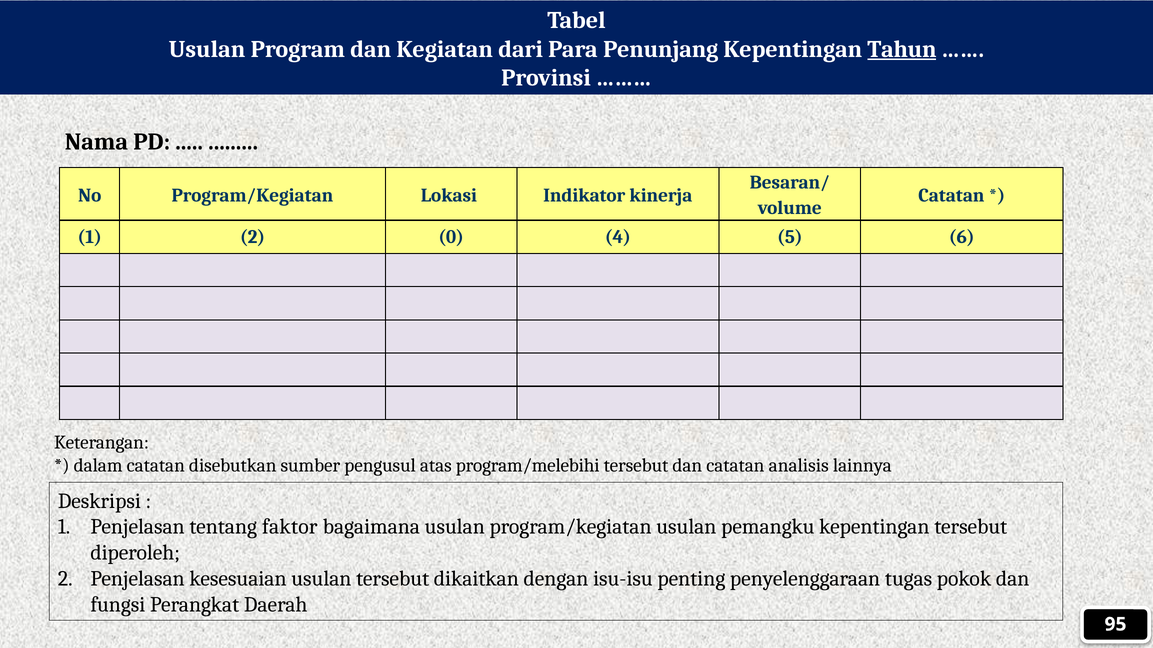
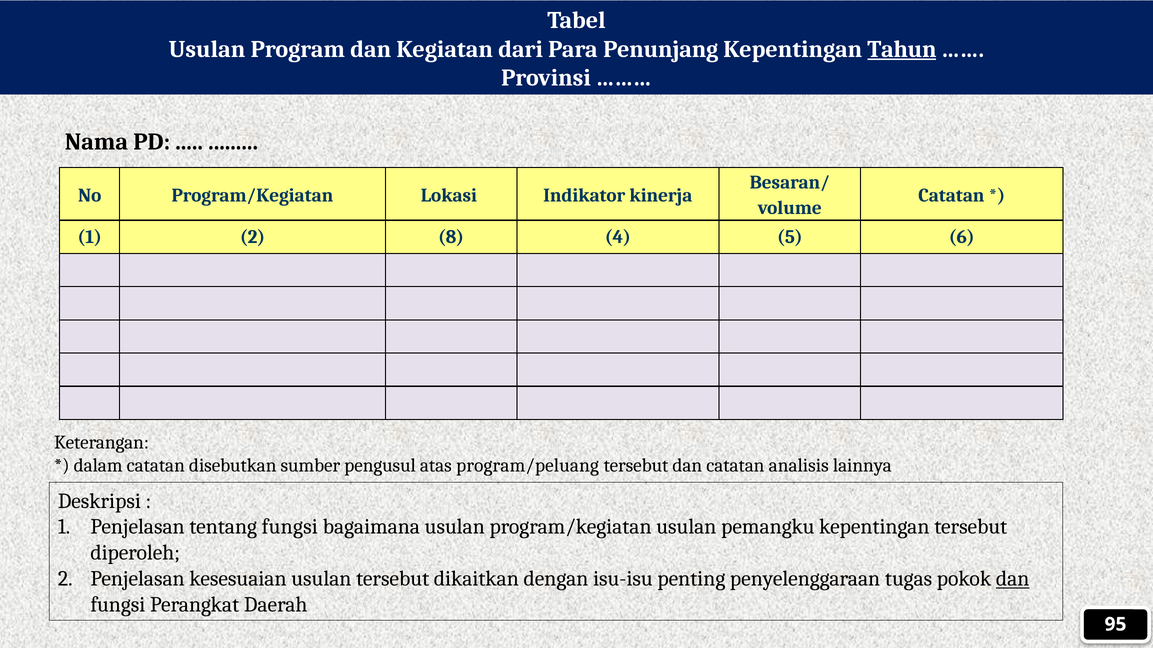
0: 0 -> 8
program/melebihi: program/melebihi -> program/peluang
tentang faktor: faktor -> fungsi
dan at (1013, 579) underline: none -> present
